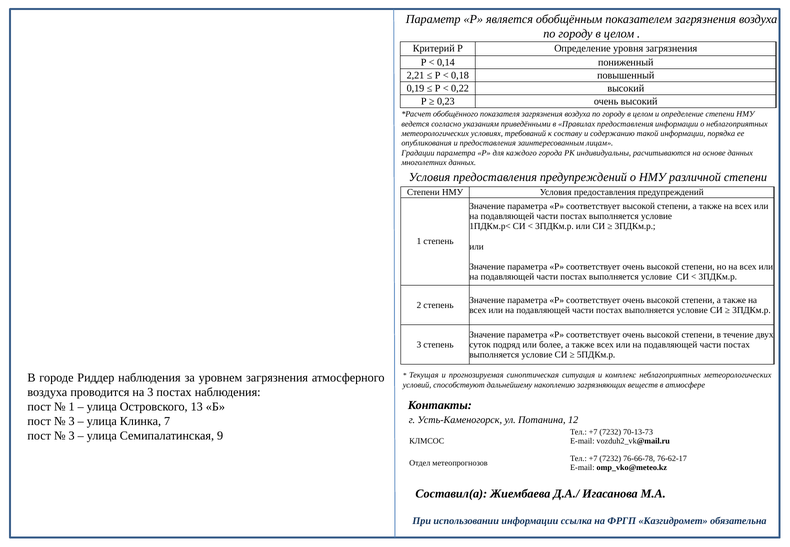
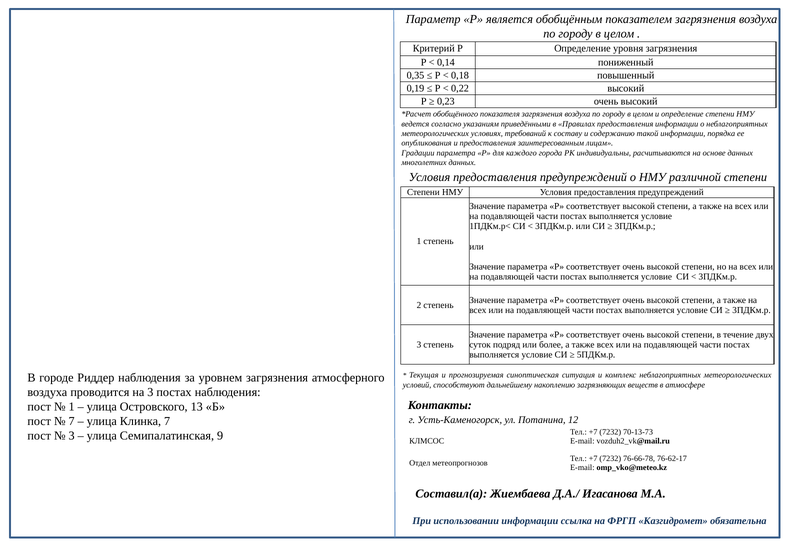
2,21: 2,21 -> 0,35
3 at (72, 421): 3 -> 7
